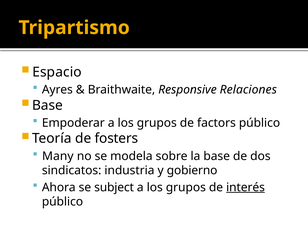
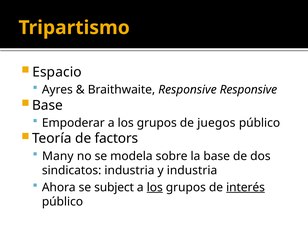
Responsive Relaciones: Relaciones -> Responsive
factors: factors -> juegos
fosters: fosters -> factors
y gobierno: gobierno -> industria
los at (155, 187) underline: none -> present
